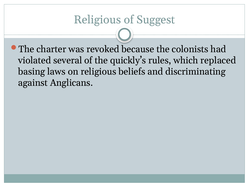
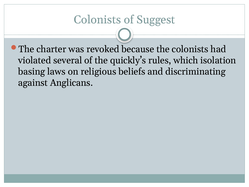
Religious at (97, 20): Religious -> Colonists
replaced: replaced -> isolation
